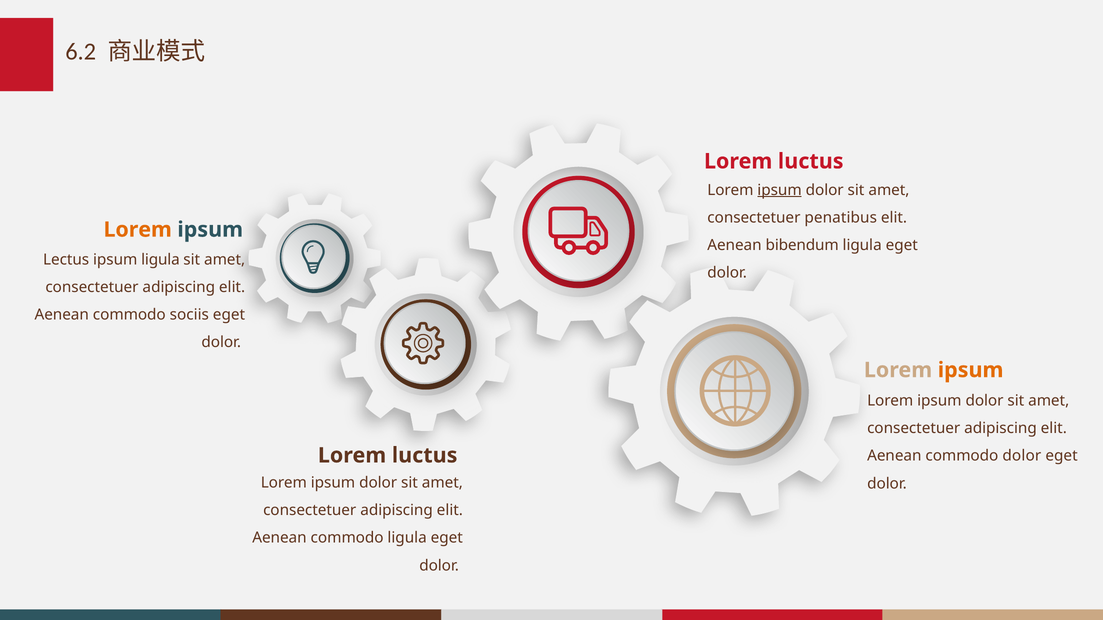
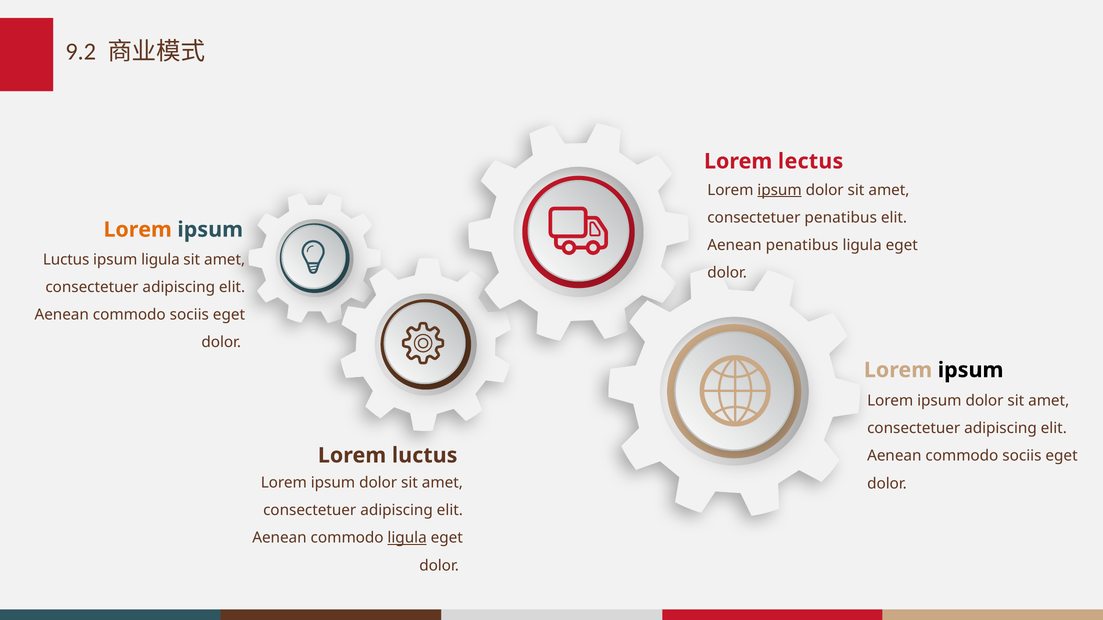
6.2: 6.2 -> 9.2
luctus at (811, 161): luctus -> lectus
Aenean bibendum: bibendum -> penatibus
Lectus at (66, 260): Lectus -> Luctus
ipsum at (971, 370) colour: orange -> black
dolor at (1022, 456): dolor -> sociis
ligula at (407, 538) underline: none -> present
